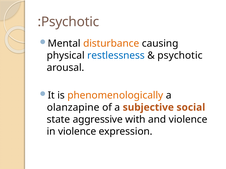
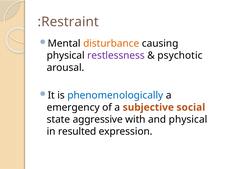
Psychotic at (70, 22): Psychotic -> Restraint
restlessness colour: blue -> purple
phenomenologically colour: orange -> blue
olanzapine: olanzapine -> emergency
and violence: violence -> physical
in violence: violence -> resulted
